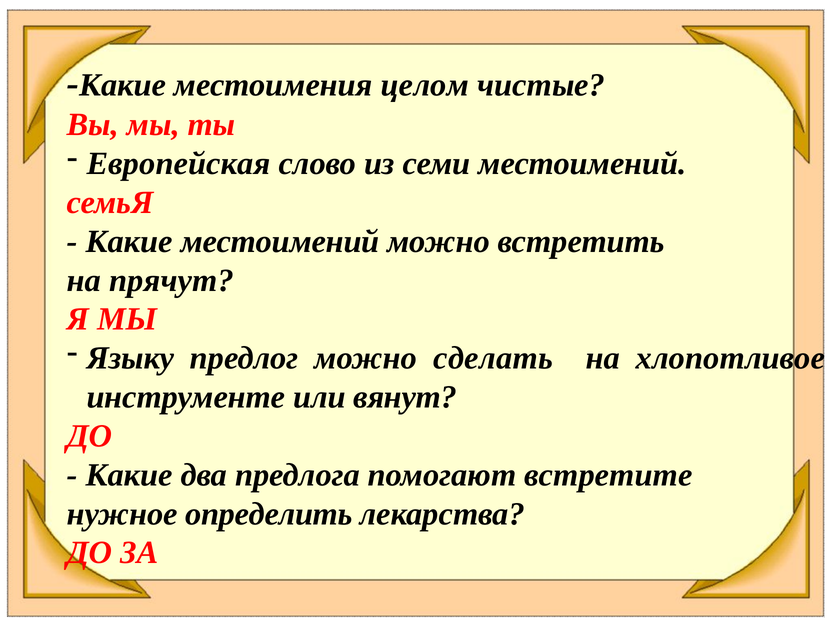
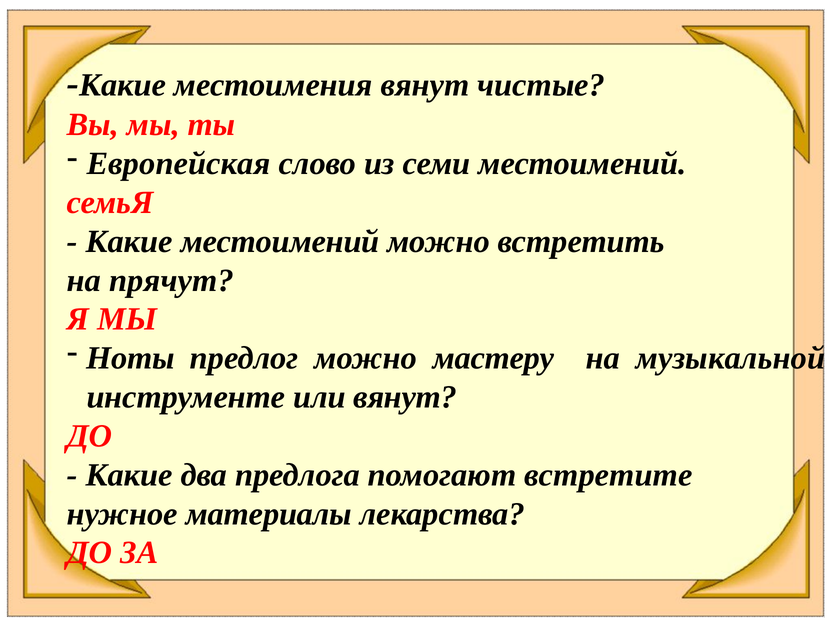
местоимения целом: целом -> вянут
Языку: Языку -> Ноты
сделать: сделать -> мастеру
хлопотливое: хлопотливое -> музыкальной
определить: определить -> материалы
